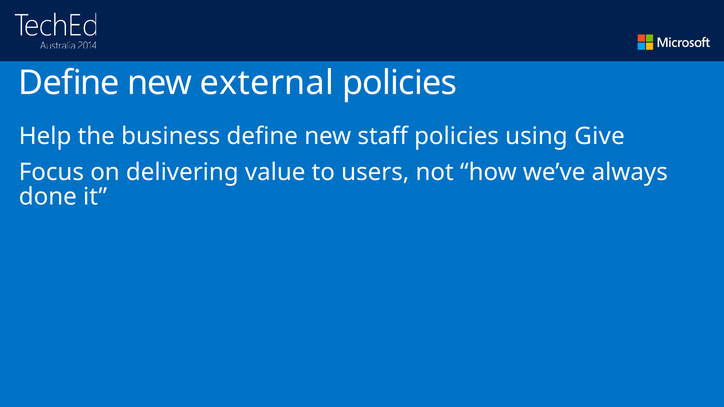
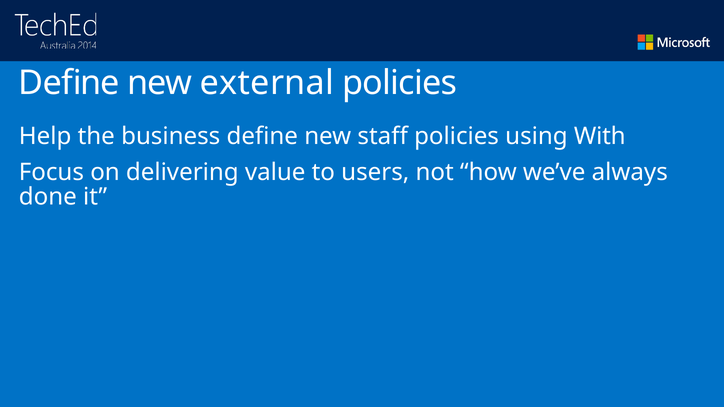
Give: Give -> With
